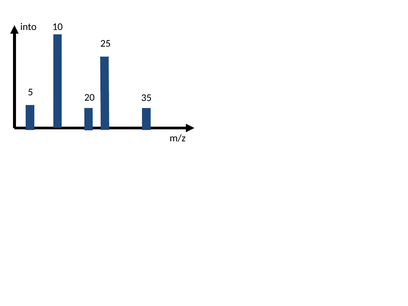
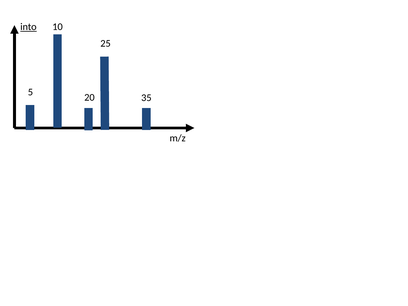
into underline: none -> present
